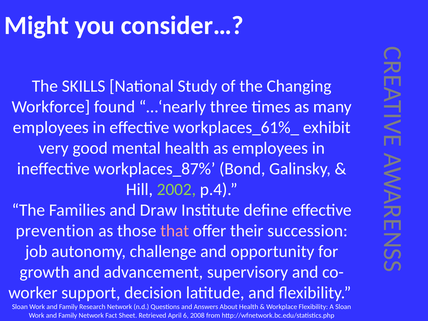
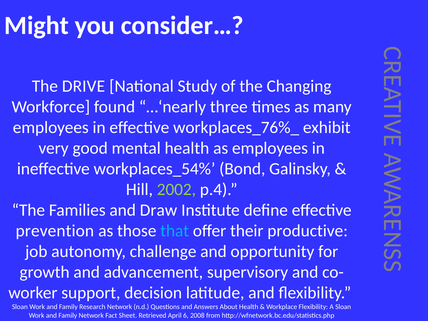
SKILLS: SKILLS -> DRIVE
workplaces_61%_: workplaces_61%_ -> workplaces_76%_
workplaces_87%: workplaces_87% -> workplaces_54%
that colour: pink -> light blue
succession: succession -> productive
